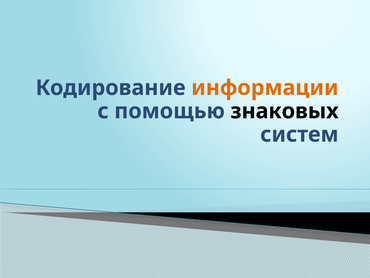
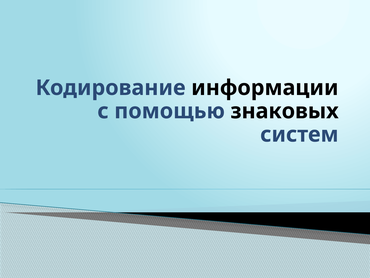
информации colour: orange -> black
